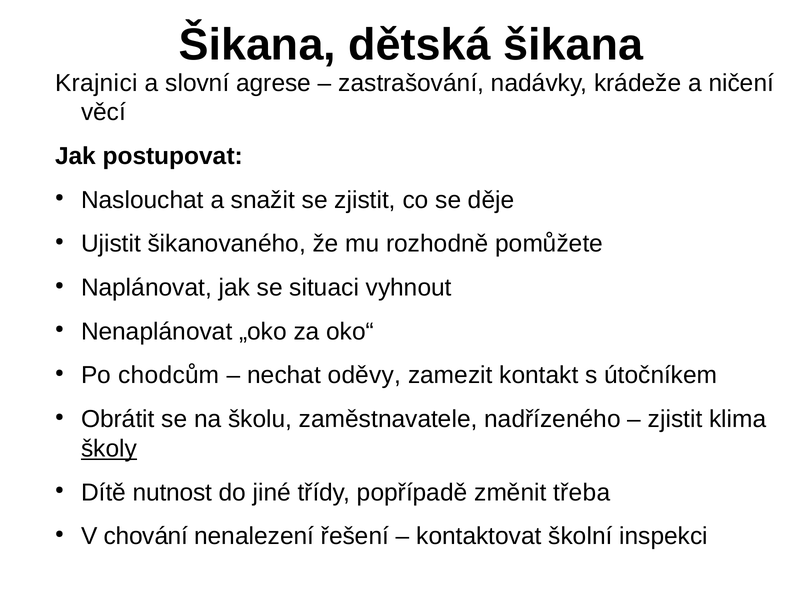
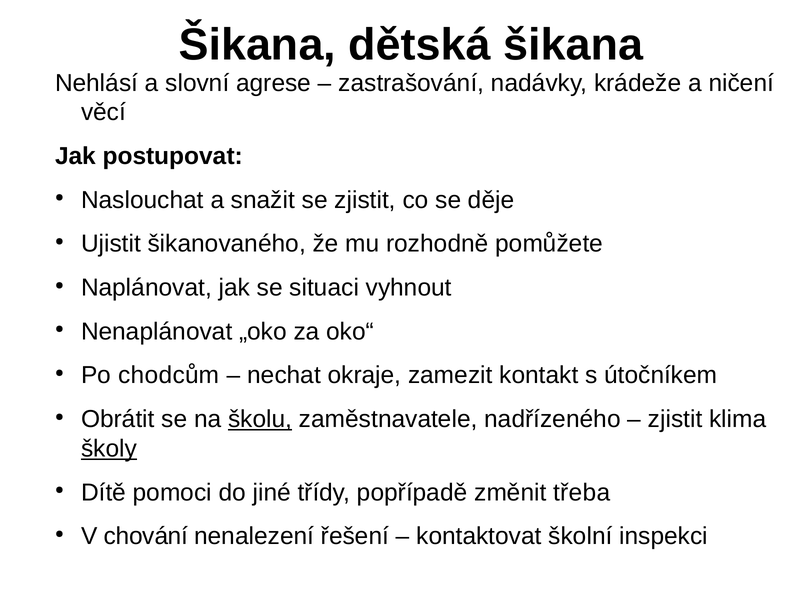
Krajnici: Krajnici -> Nehlásí
oděvy: oděvy -> okraje
školu underline: none -> present
nutnost: nutnost -> pomoci
